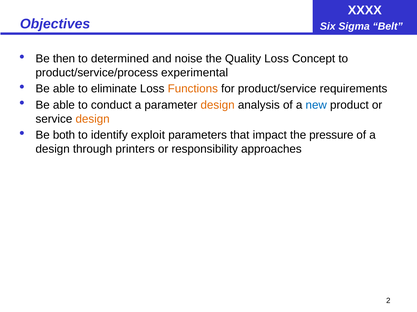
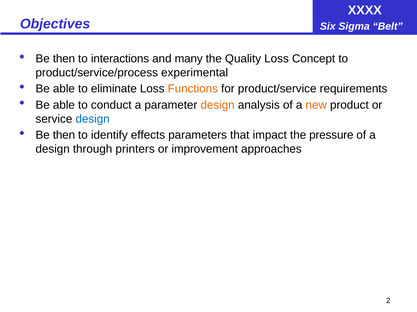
determined: determined -> interactions
noise: noise -> many
new colour: blue -> orange
design at (93, 119) colour: orange -> blue
both at (64, 135): both -> then
exploit: exploit -> effects
responsibility: responsibility -> improvement
